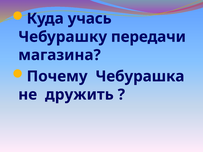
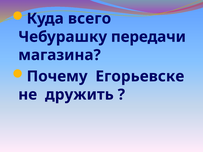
учась: учась -> всего
Чебурашка: Чебурашка -> Егорьевске
